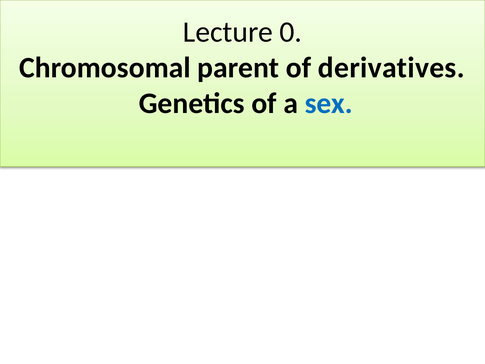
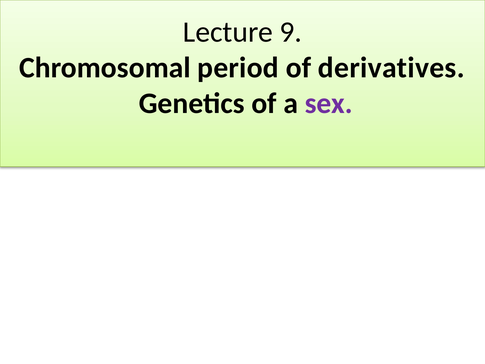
0: 0 -> 9
parent: parent -> period
sex colour: blue -> purple
